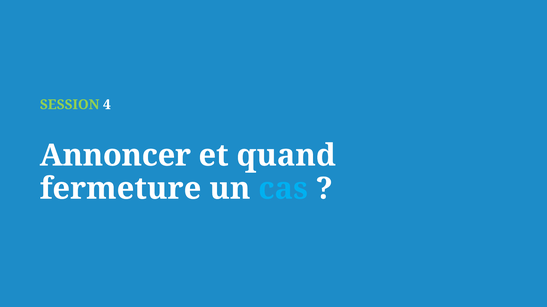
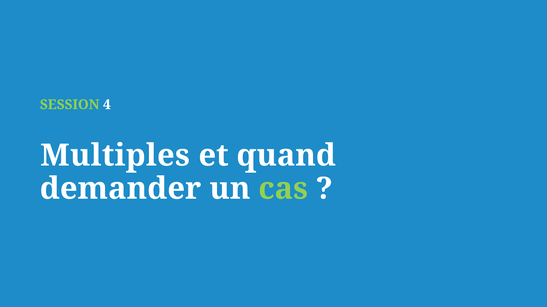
Annoncer: Annoncer -> Multiples
fermeture: fermeture -> demander
cas colour: light blue -> light green
